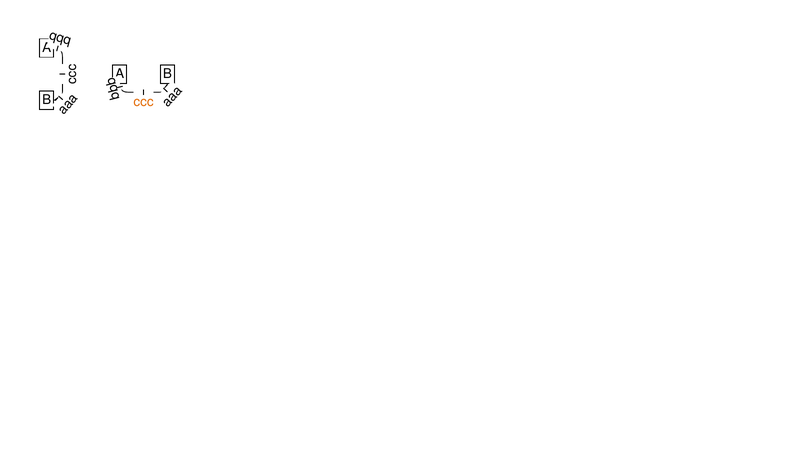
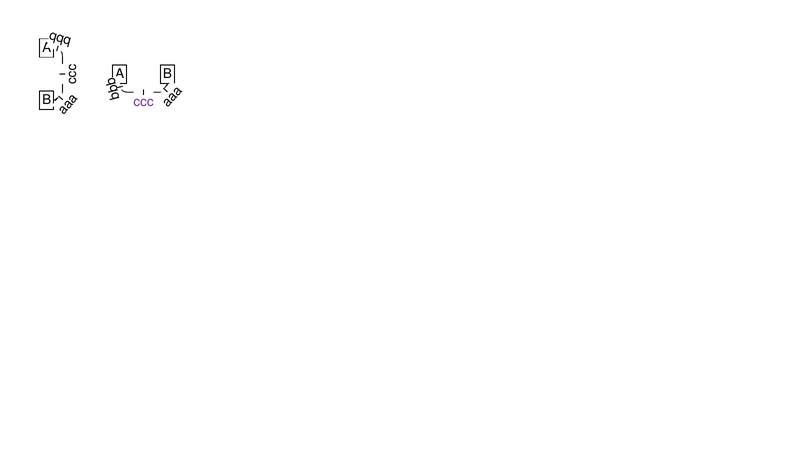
ccc colour: orange -> purple
